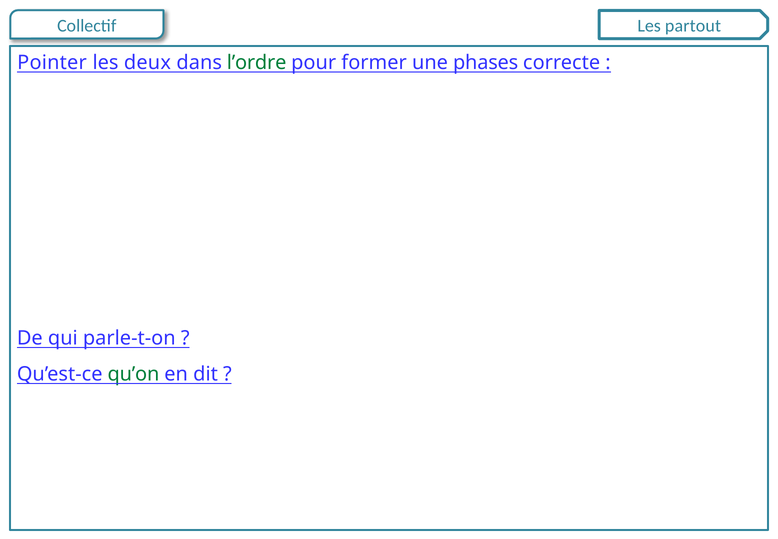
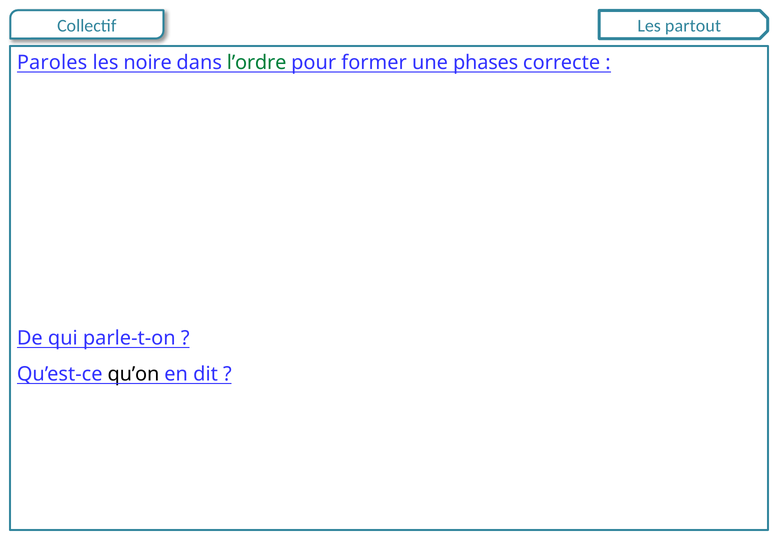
Pointer: Pointer -> Paroles
deux: deux -> noire
qu’on colour: green -> black
